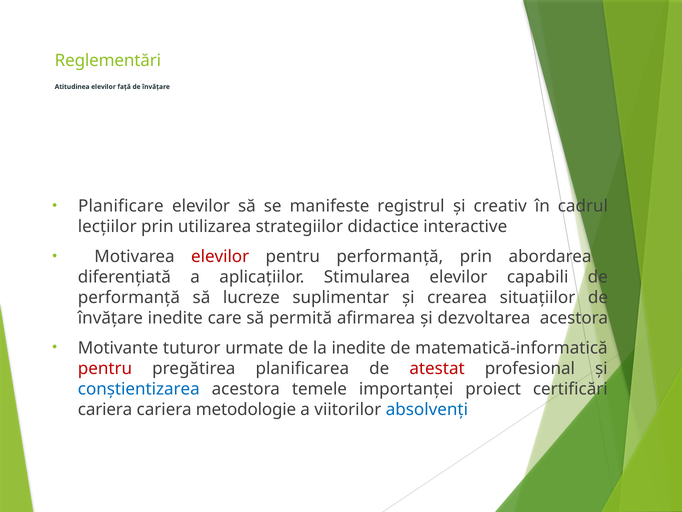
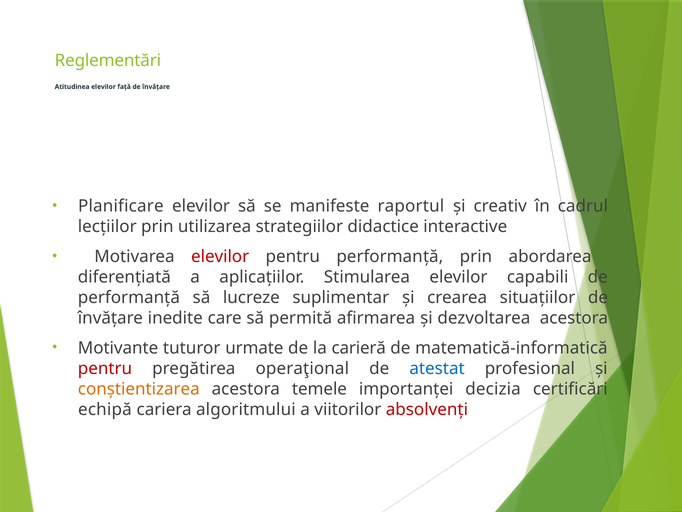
registrul: registrul -> raportul
la inedite: inedite -> carieră
planificarea: planificarea -> operaţional
atestat colour: red -> blue
conștientizarea colour: blue -> orange
proiect: proiect -> decizia
cariera at (105, 409): cariera -> echipă
metodologie: metodologie -> algoritmului
absolvenți colour: blue -> red
